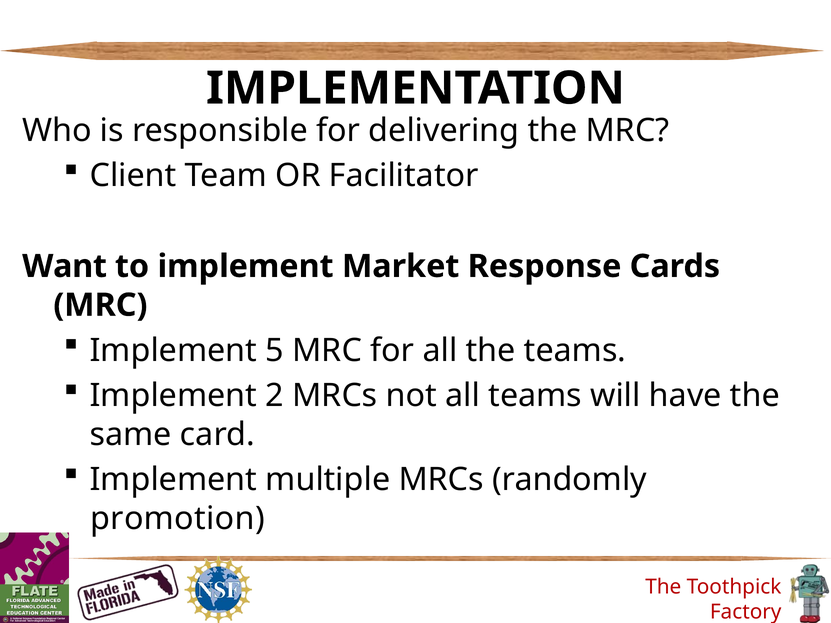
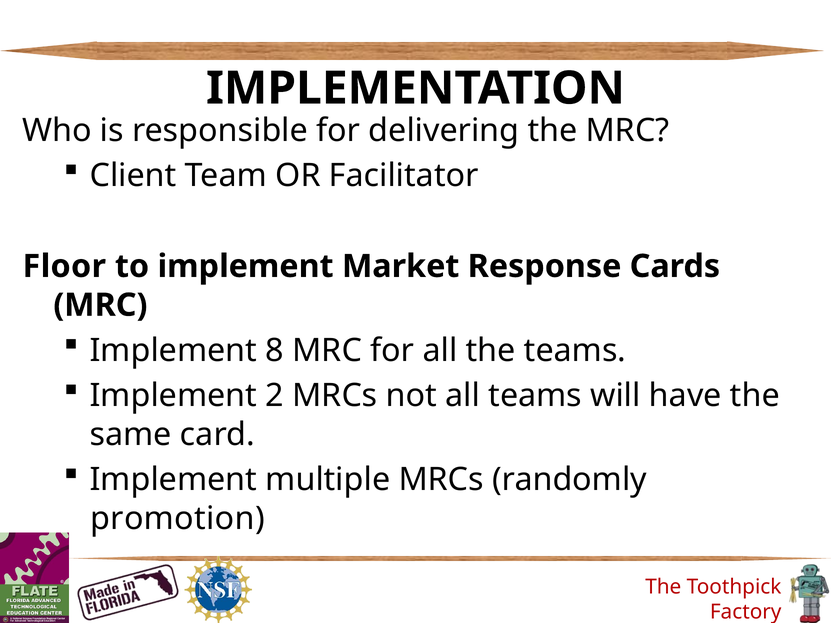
Want: Want -> Floor
5: 5 -> 8
